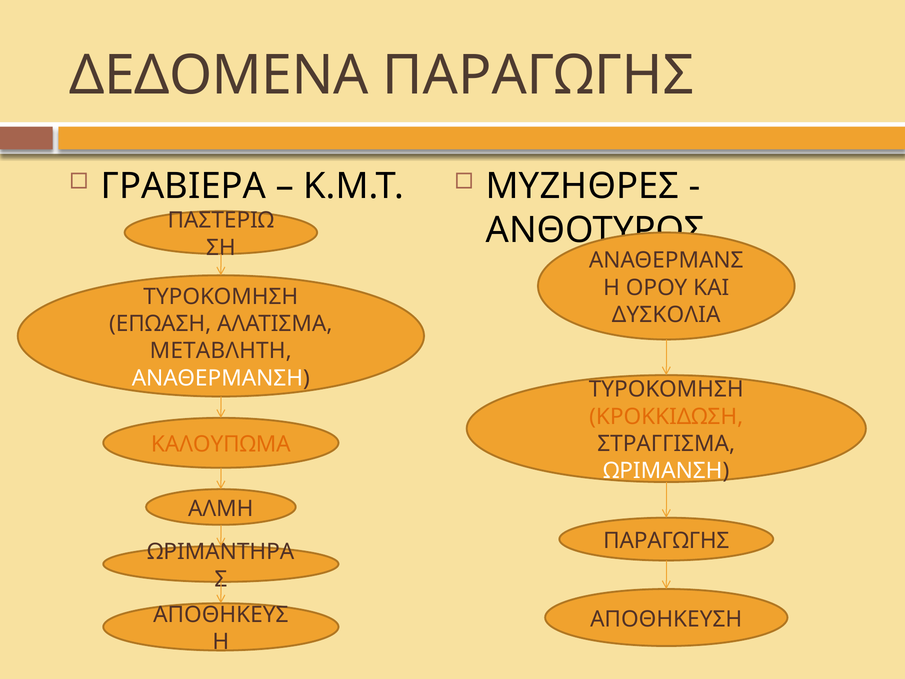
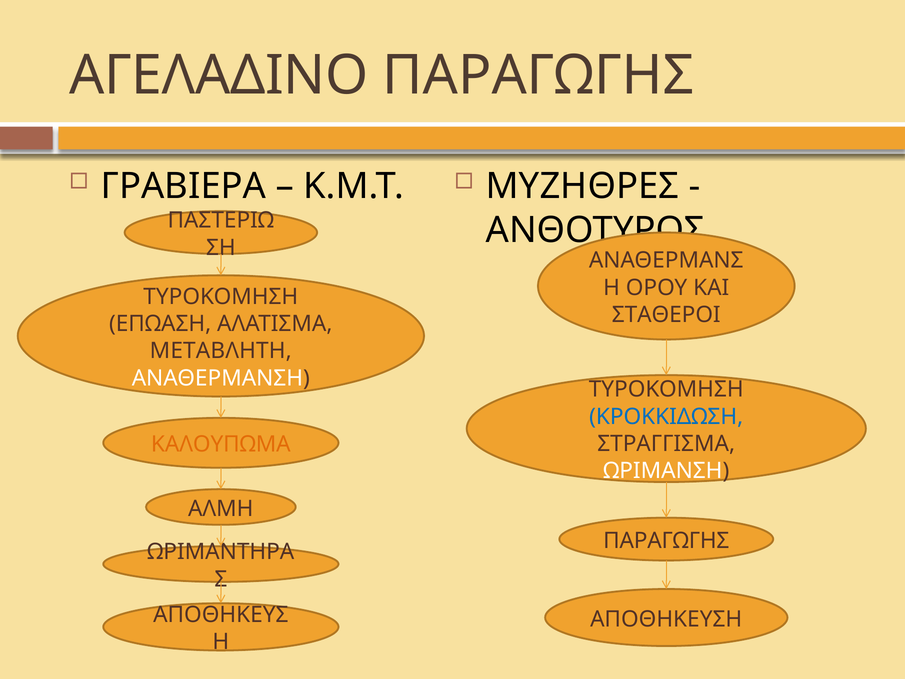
ΔΕΔΟΜΕΝΑ: ΔΕΔΟΜΕΝΑ -> ΑΓΕΛΑΔΙΝΟ
ΔΥΣΚΟΛΙΑ: ΔΥΣΚΟΛΙΑ -> ΣΤΑΘΕΡΟΙ
ΚΡΟΚΚΙΔΩΣΗ colour: orange -> blue
